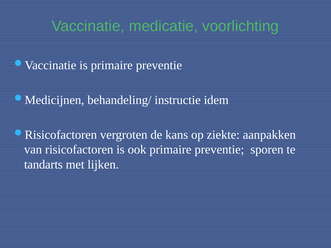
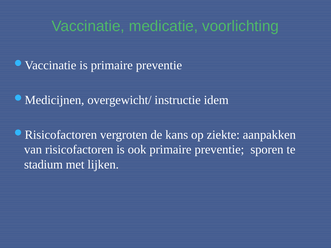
behandeling/: behandeling/ -> overgewicht/
tandarts: tandarts -> stadium
